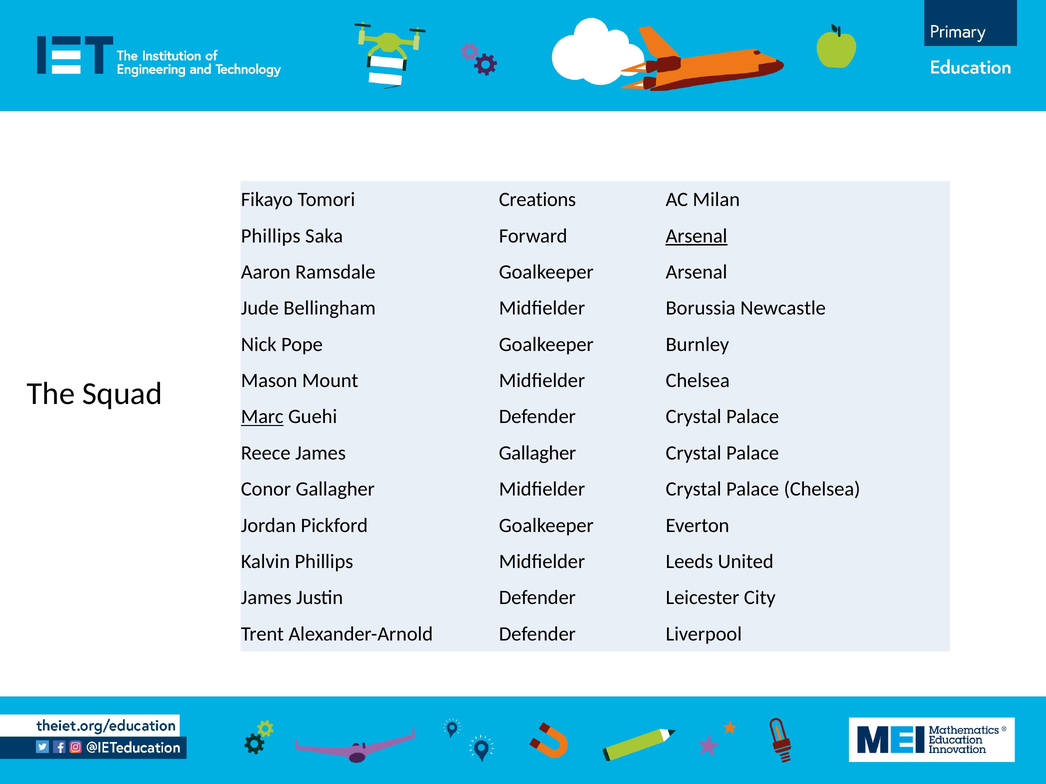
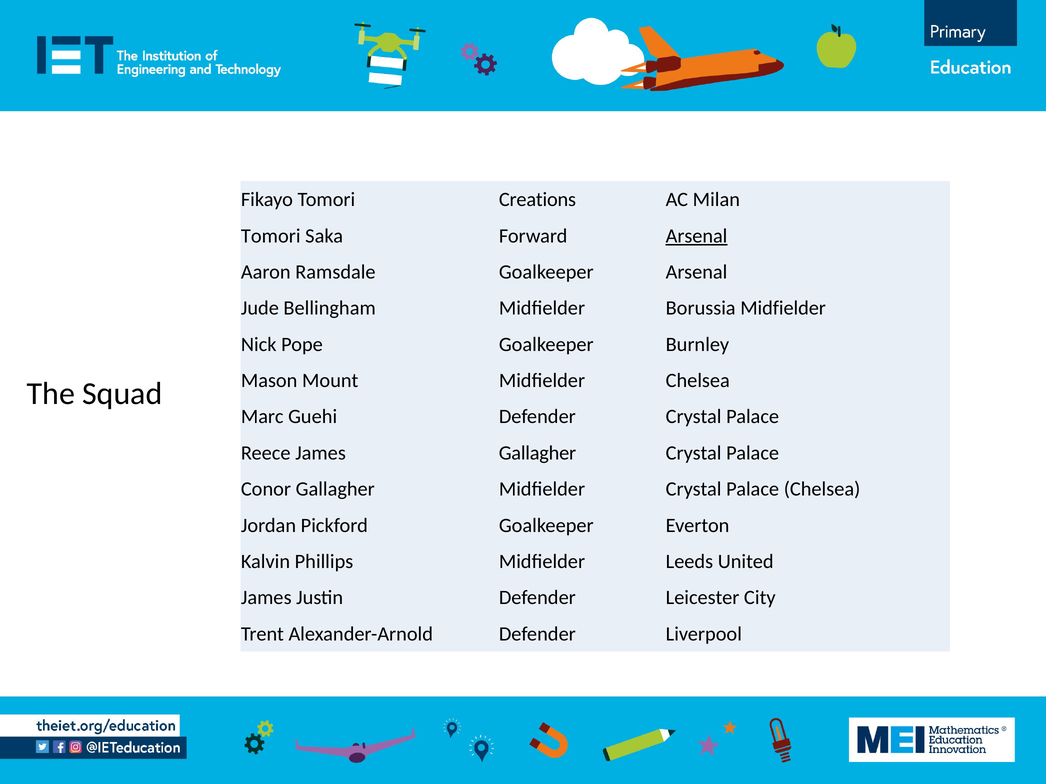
Phillips at (271, 236): Phillips -> Tomori
Borussia Newcastle: Newcastle -> Midfielder
Marc underline: present -> none
